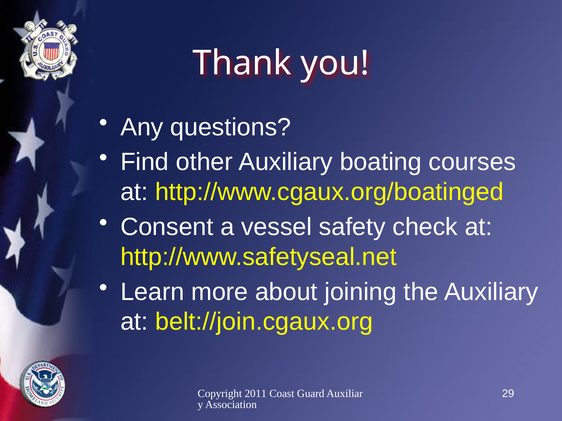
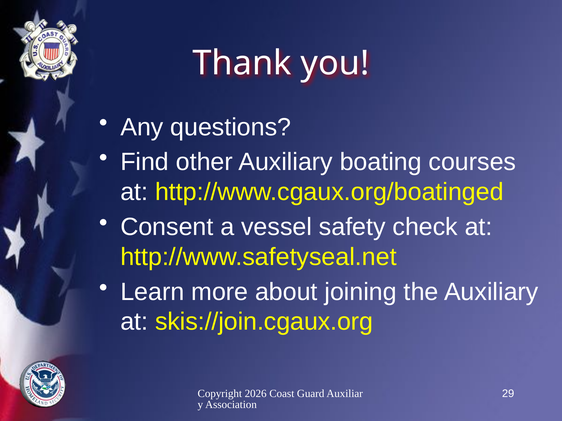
belt://join.cgaux.org: belt://join.cgaux.org -> skis://join.cgaux.org
2011: 2011 -> 2026
